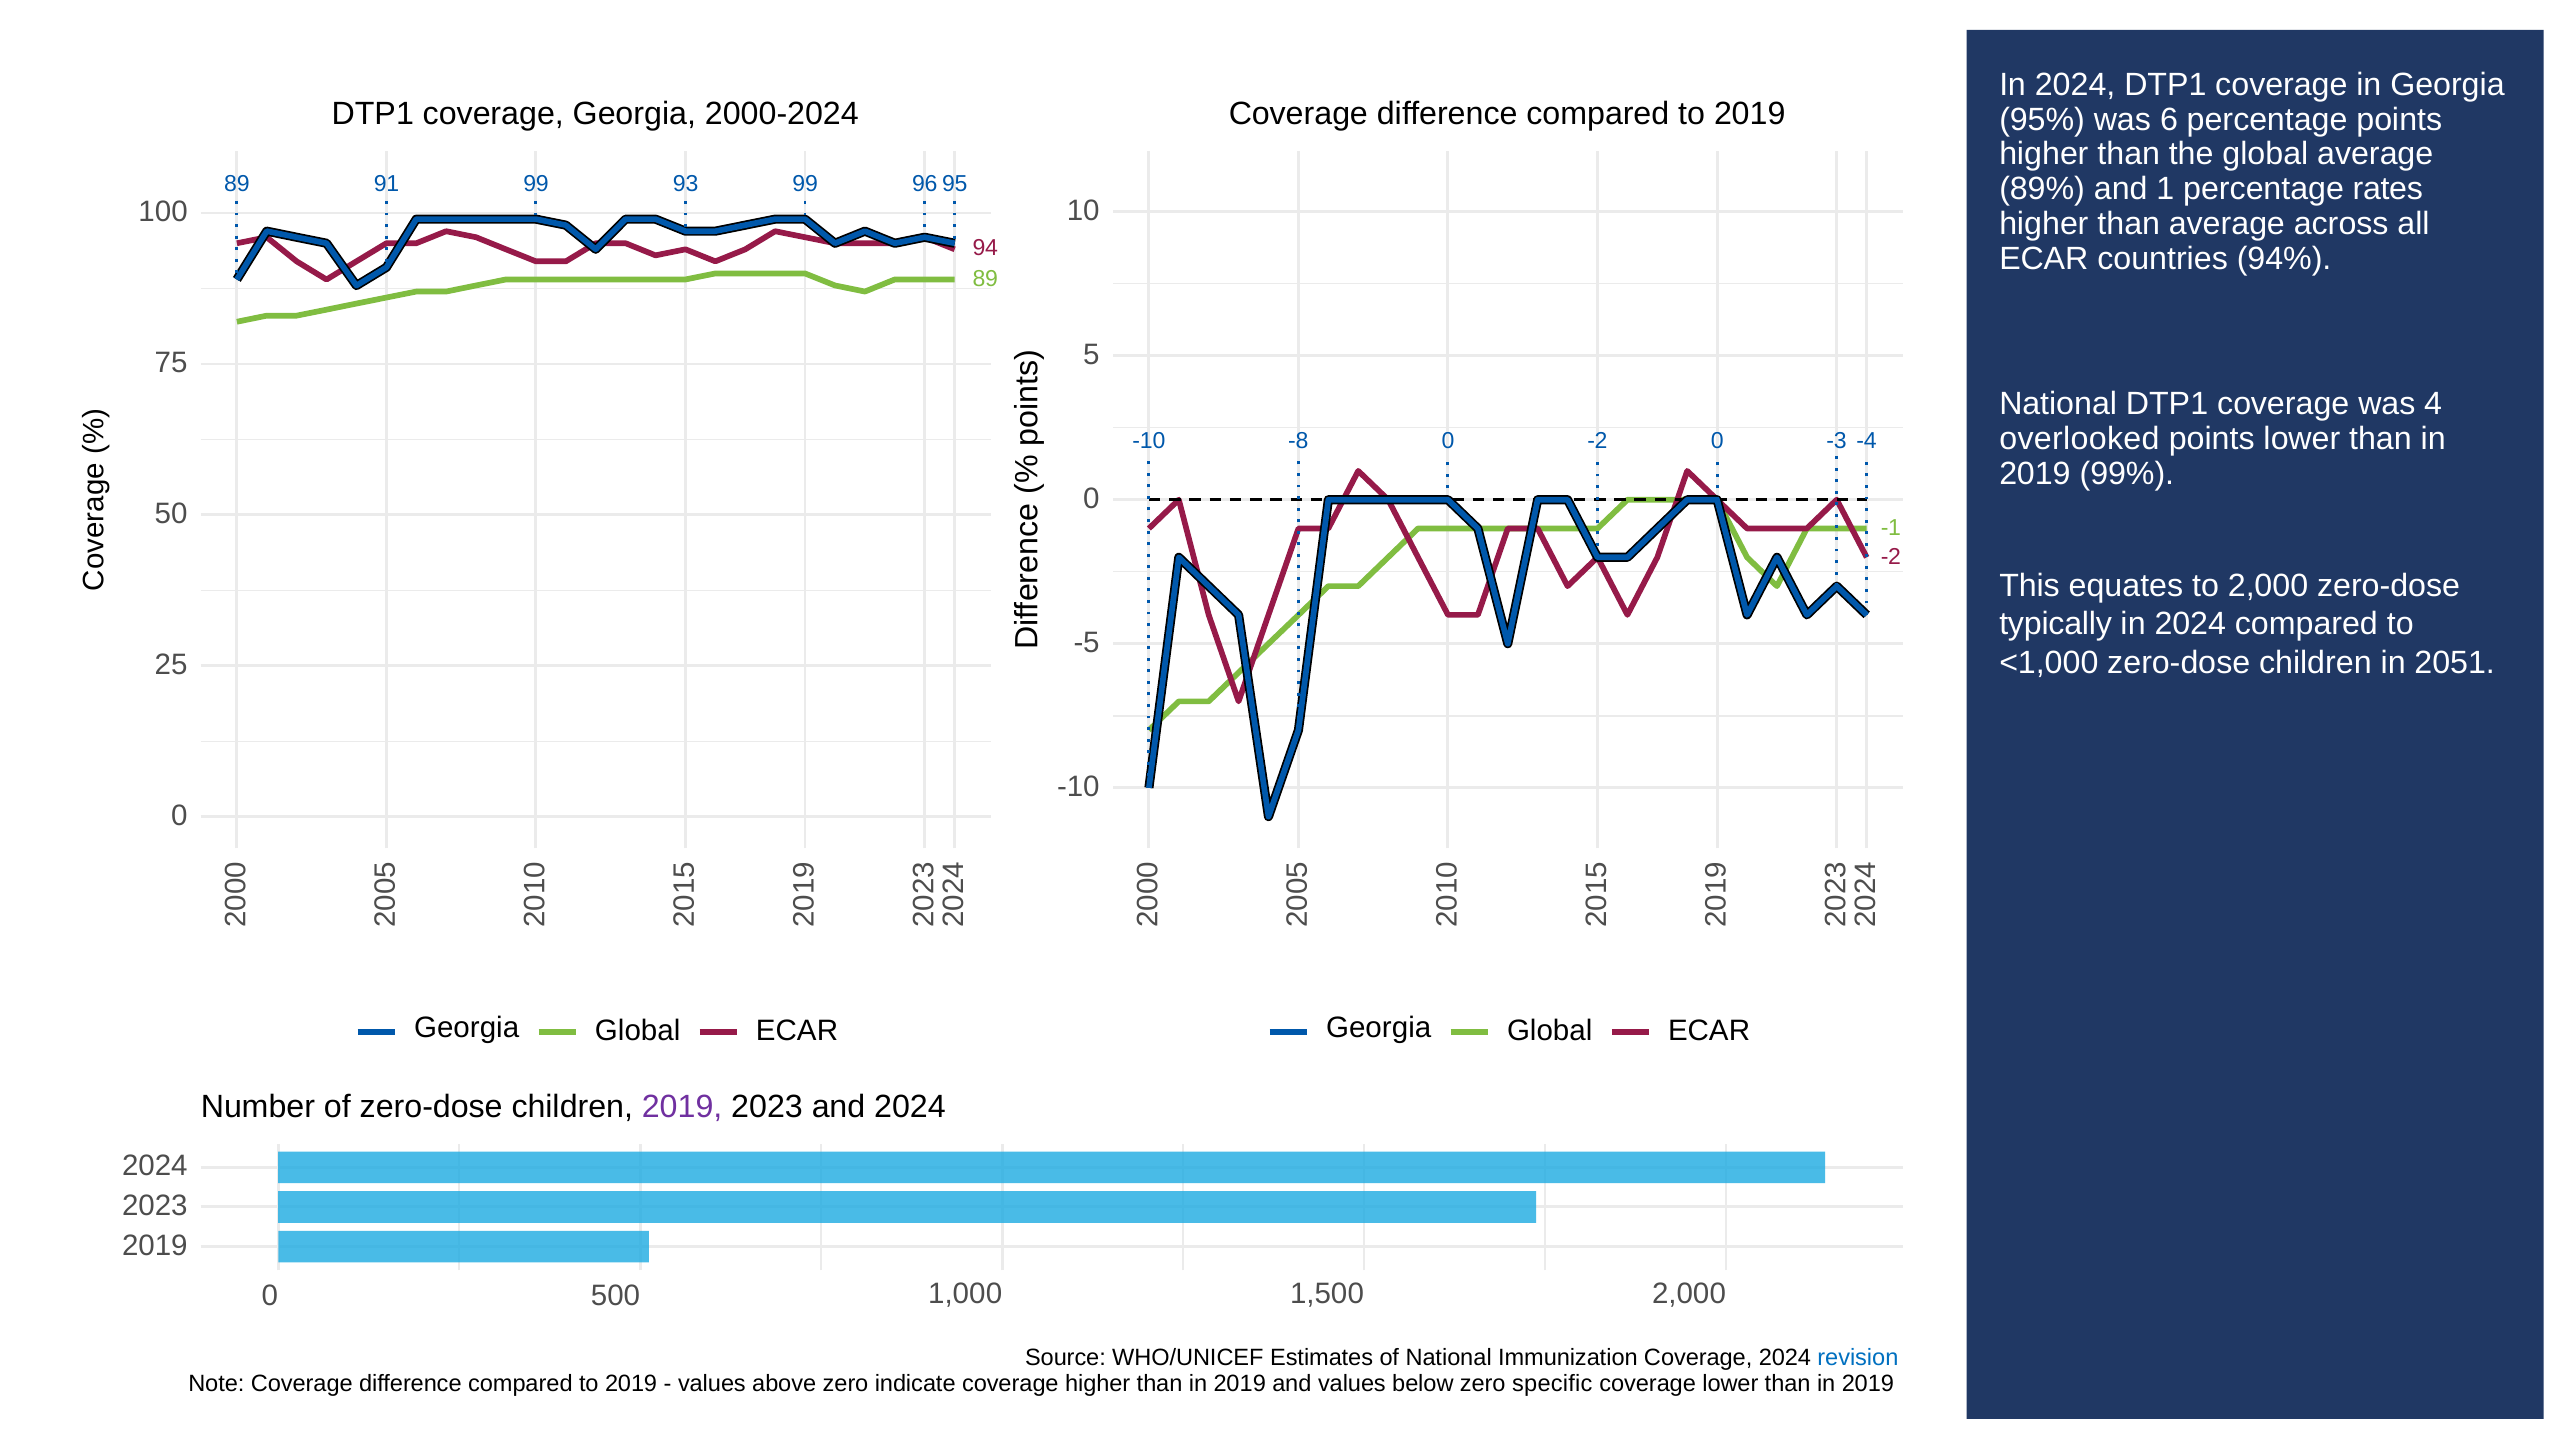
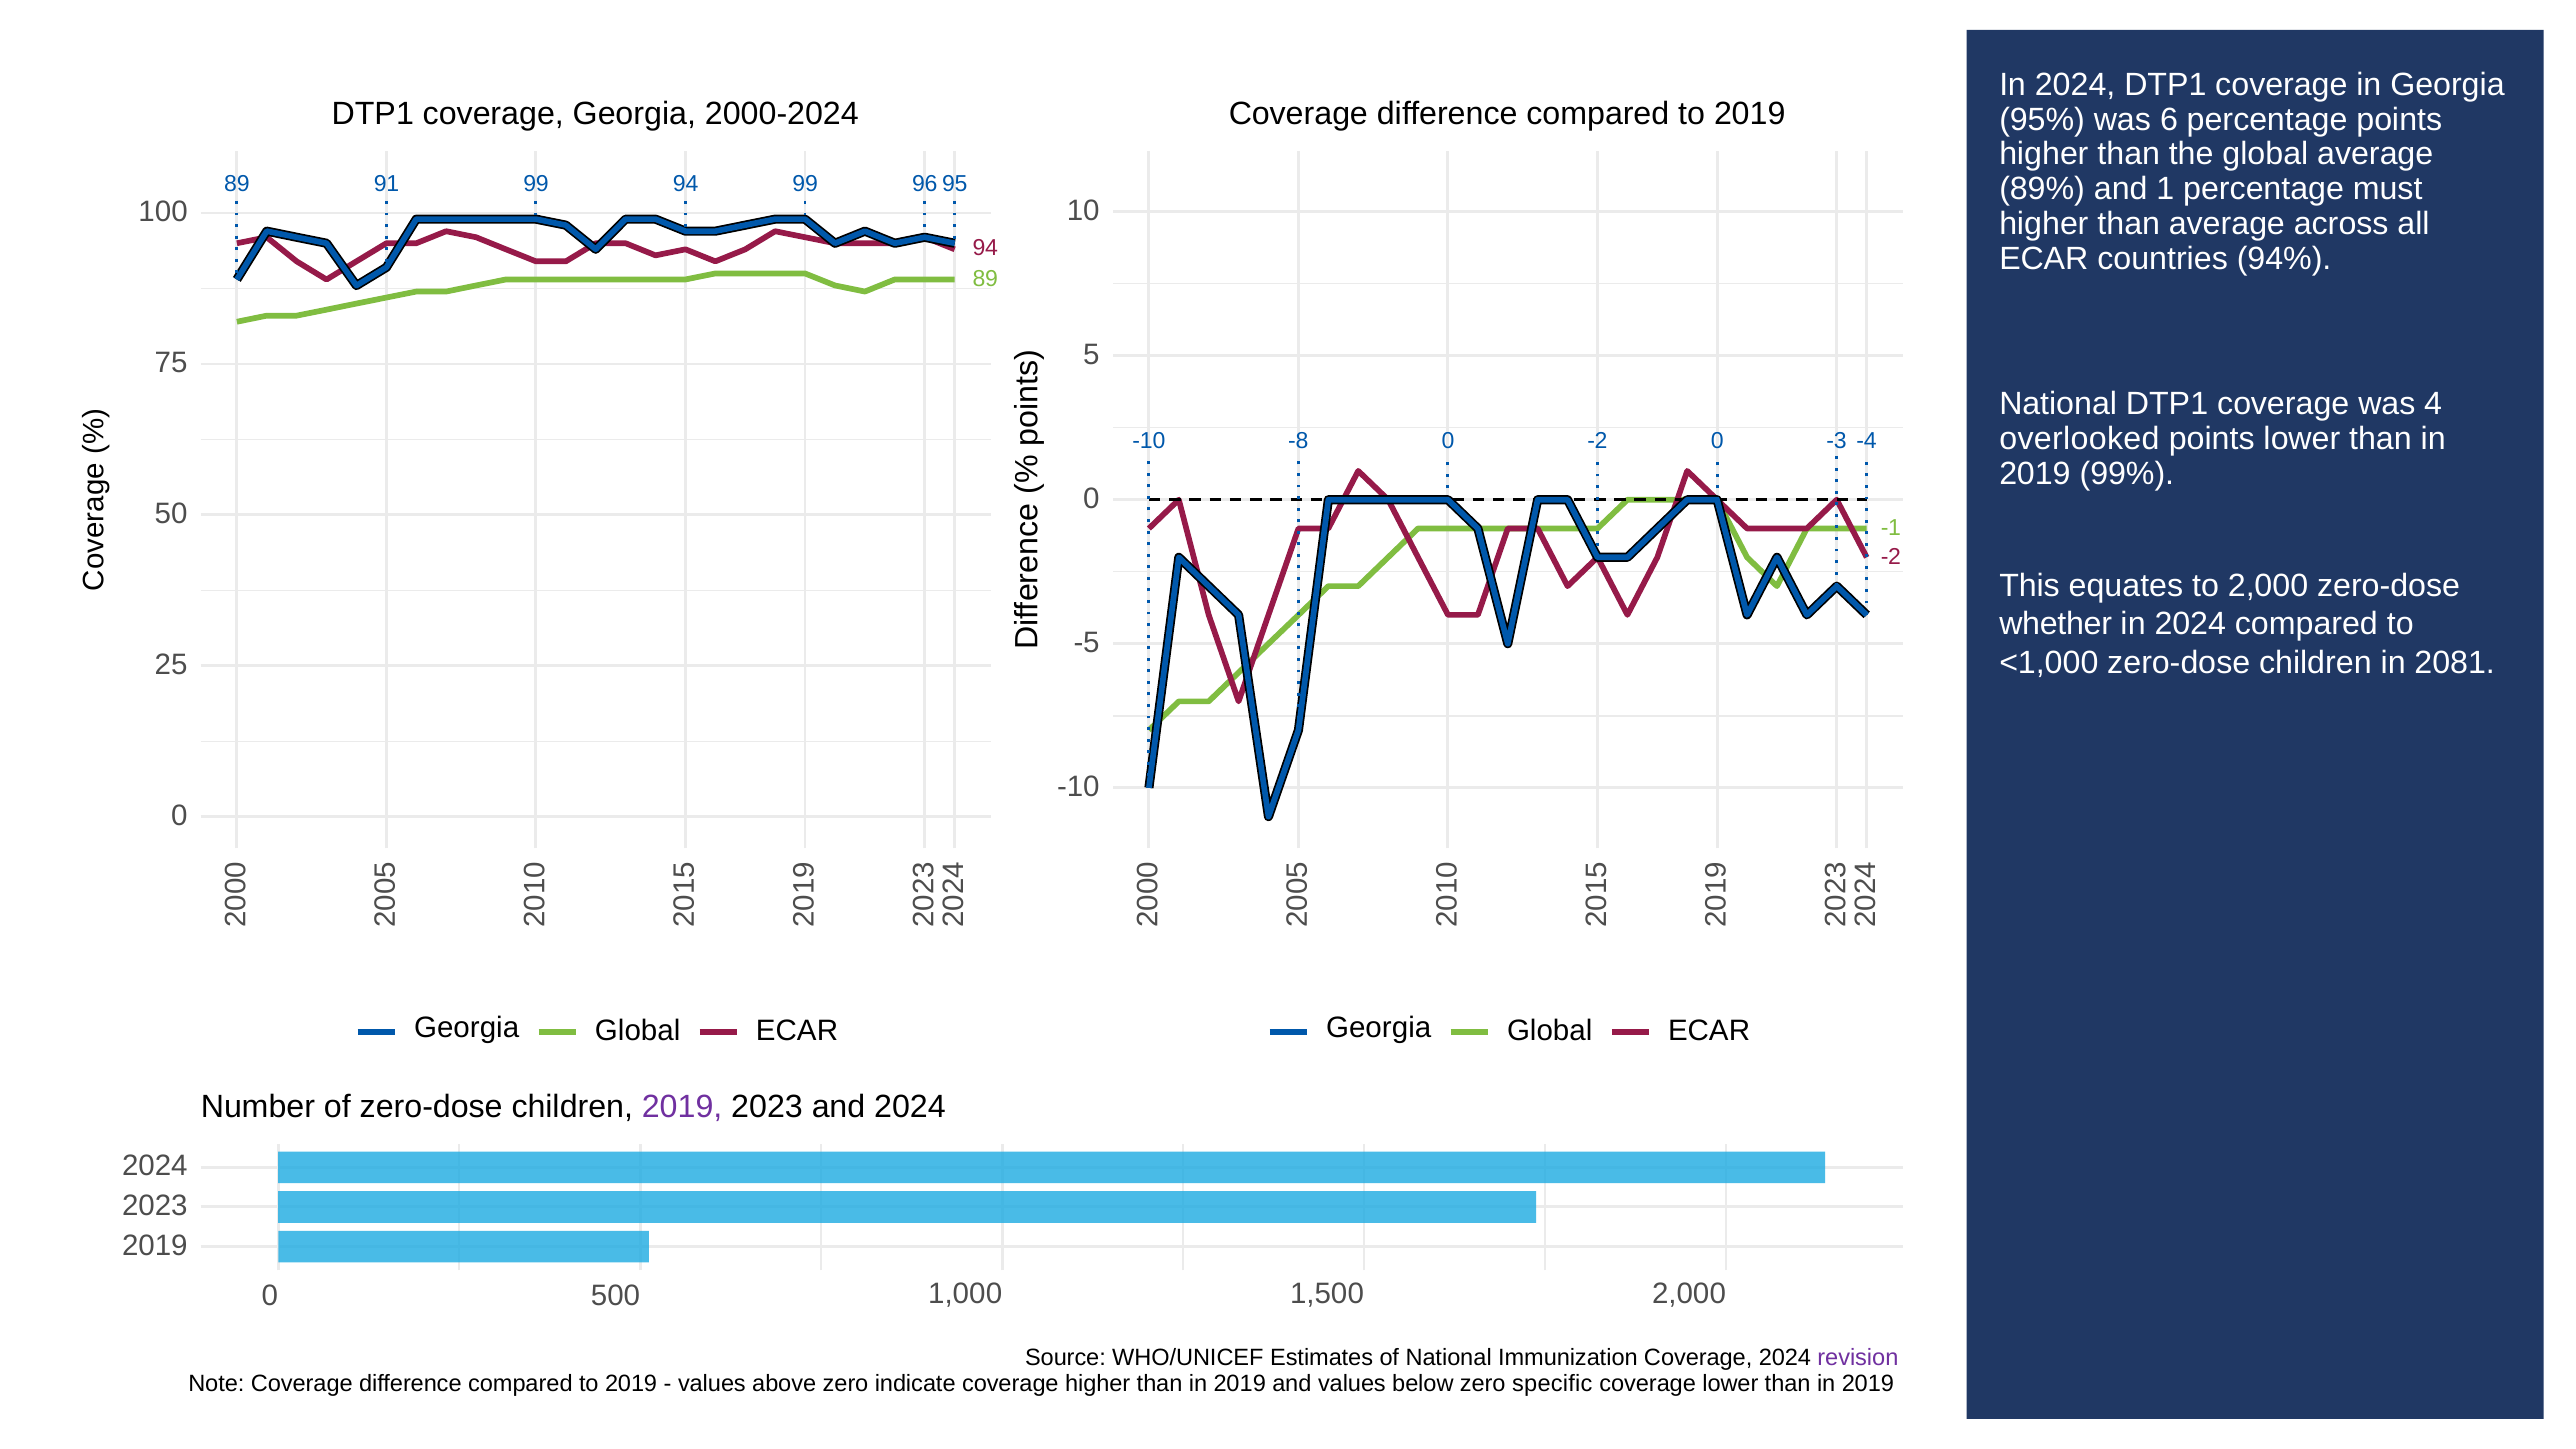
99 93: 93 -> 94
rates: rates -> must
typically: typically -> whether
2051: 2051 -> 2081
revision at (1858, 1358) colour: blue -> purple
